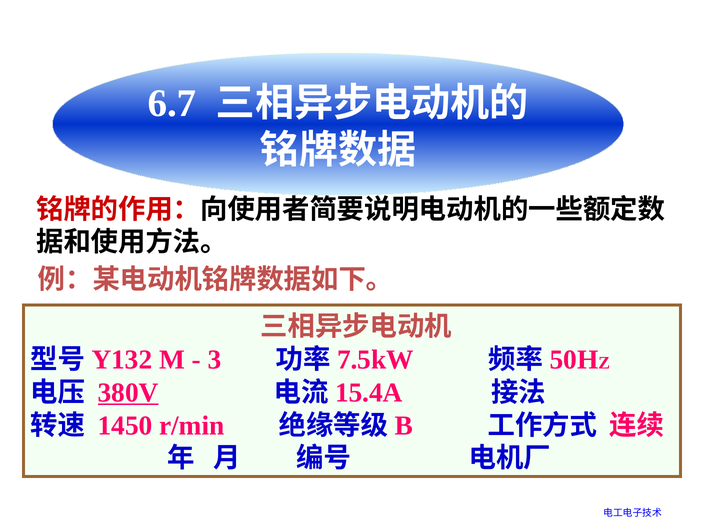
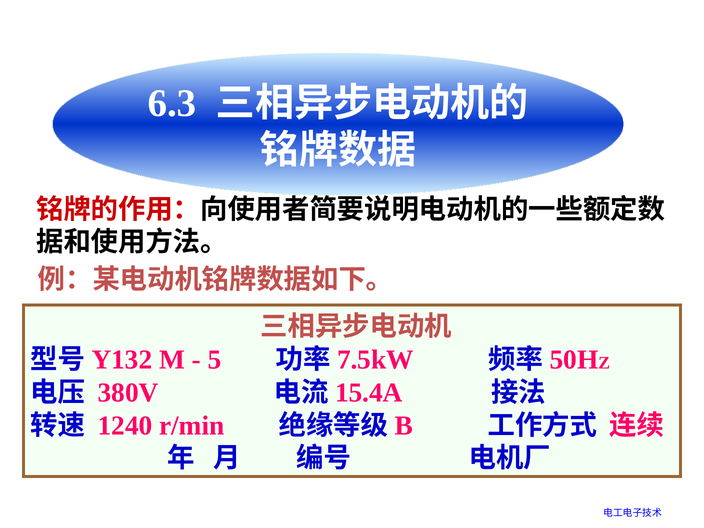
6.7: 6.7 -> 6.3
3: 3 -> 5
380V underline: present -> none
1450: 1450 -> 1240
